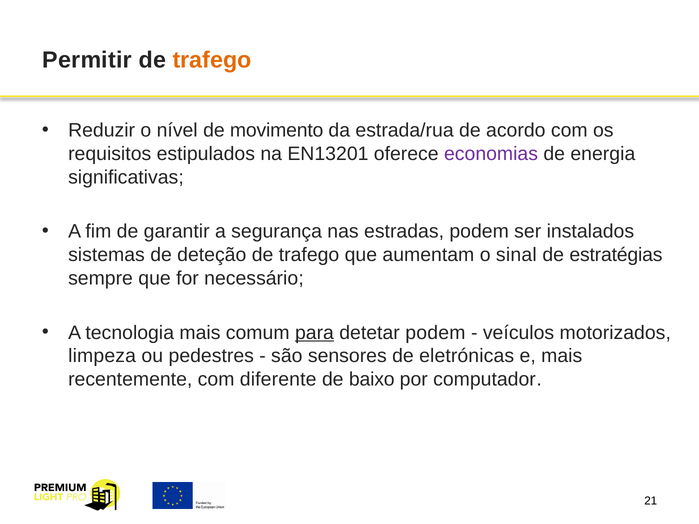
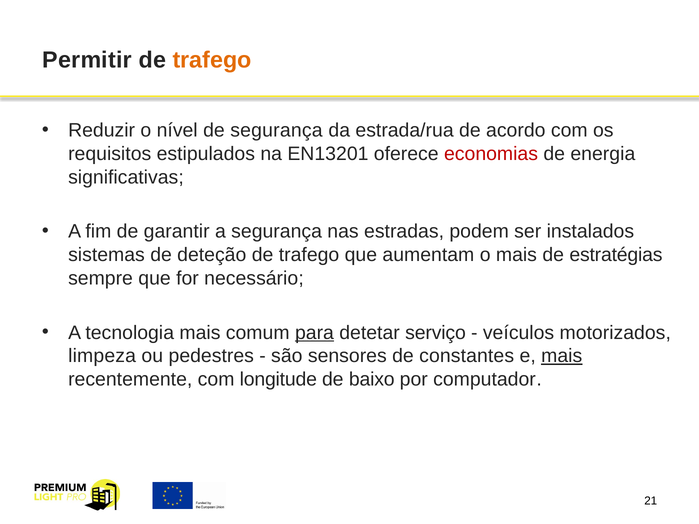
de movimento: movimento -> segurança
economias colour: purple -> red
o sinal: sinal -> mais
detetar podem: podem -> serviço
eletrónicas: eletrónicas -> constantes
mais at (562, 356) underline: none -> present
diferente: diferente -> longitude
